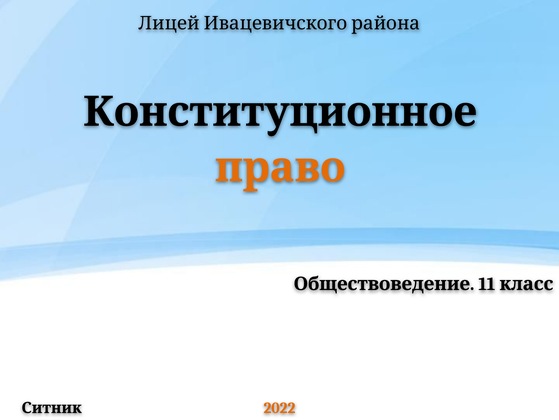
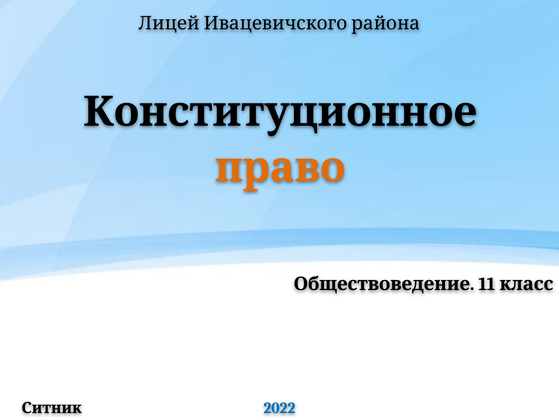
2022 colour: orange -> blue
